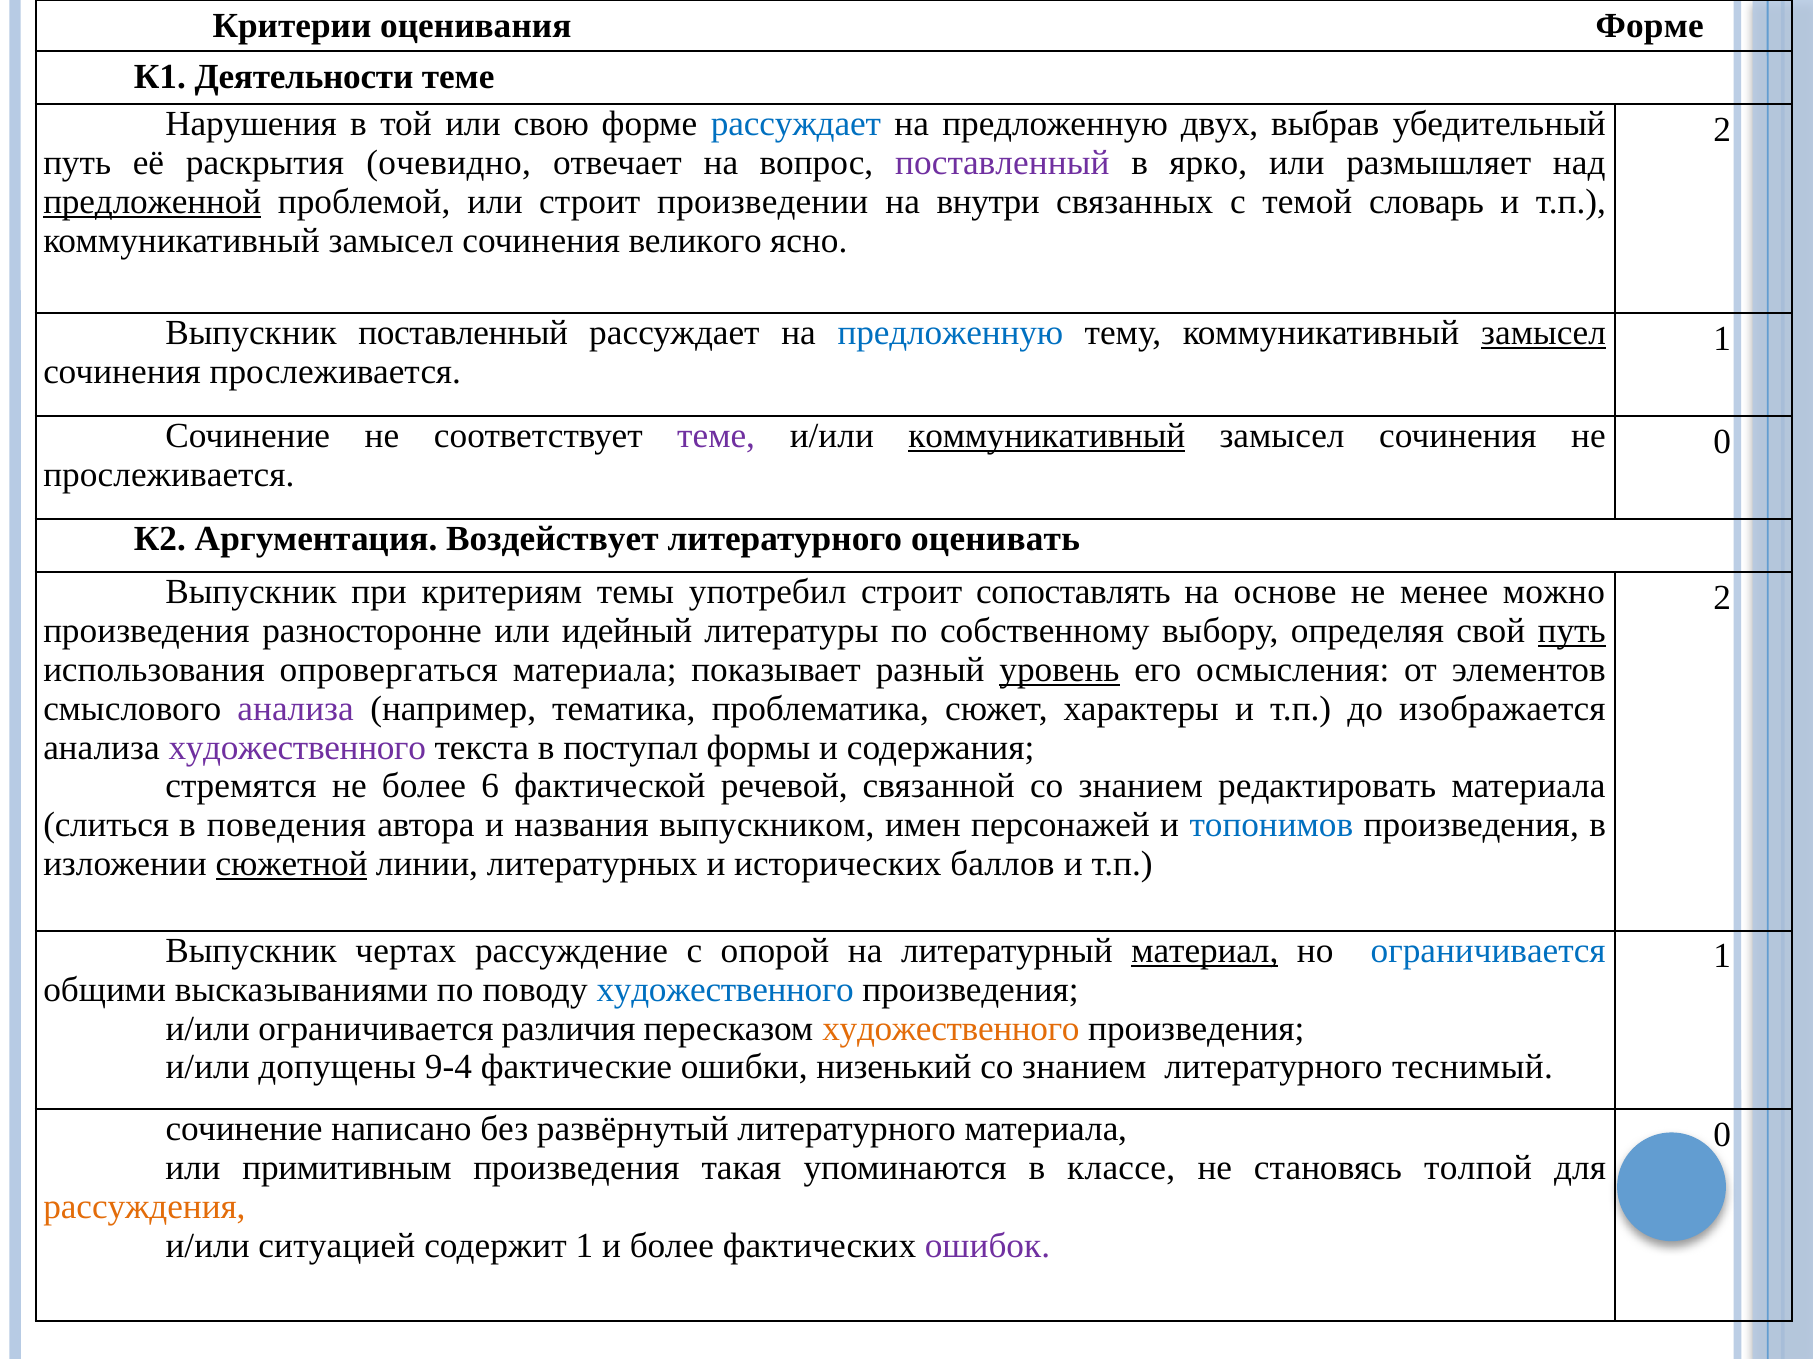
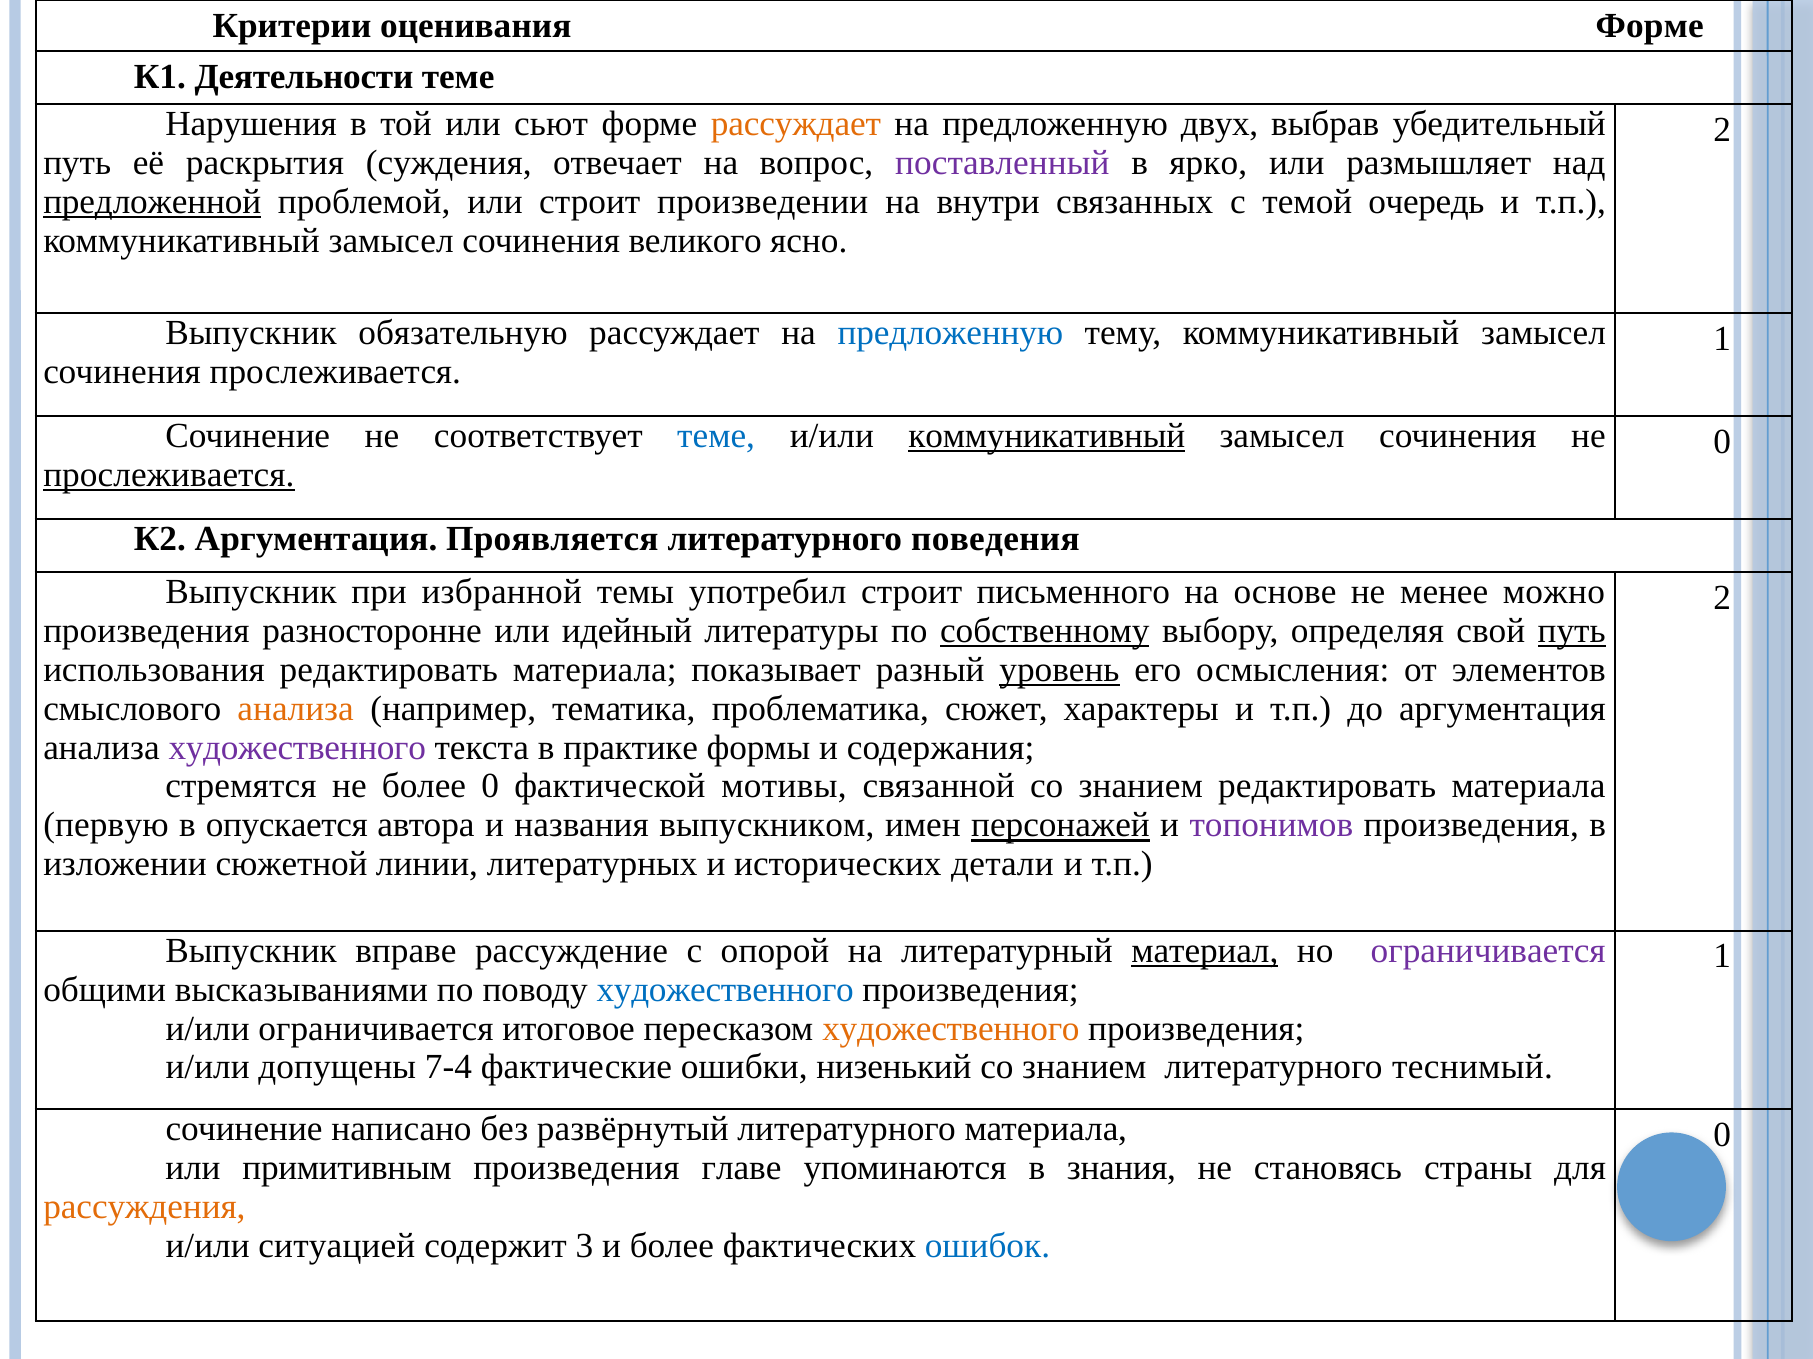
свою: свою -> сьют
рассуждает at (796, 124) colour: blue -> orange
очевидно: очевидно -> суждения
словарь: словарь -> очередь
Выпускник поставленный: поставленный -> обязательную
замысел at (1544, 333) underline: present -> none
теме at (716, 436) colour: purple -> blue
прослеживается at (169, 475) underline: none -> present
Воздействует: Воздействует -> Проявляется
оценивать: оценивать -> поведения
критериям: критериям -> избранной
сопоставлять: сопоставлять -> письменного
собственному underline: none -> present
использования опровергаться: опровергаться -> редактировать
анализа at (296, 709) colour: purple -> orange
до изображается: изображается -> аргументация
поступал: поступал -> практике
более 6: 6 -> 0
речевой: речевой -> мотивы
слиться: слиться -> первую
поведения: поведения -> опускается
персонажей underline: none -> present
топонимов colour: blue -> purple
сюжетной underline: present -> none
баллов: баллов -> детали
чертах: чертах -> вправе
ограничивается at (1488, 951) colour: blue -> purple
различия: различия -> итоговое
9-4: 9-4 -> 7-4
такая: такая -> главе
классе: классе -> знания
толпой: толпой -> страны
содержит 1: 1 -> 3
ошибок colour: purple -> blue
